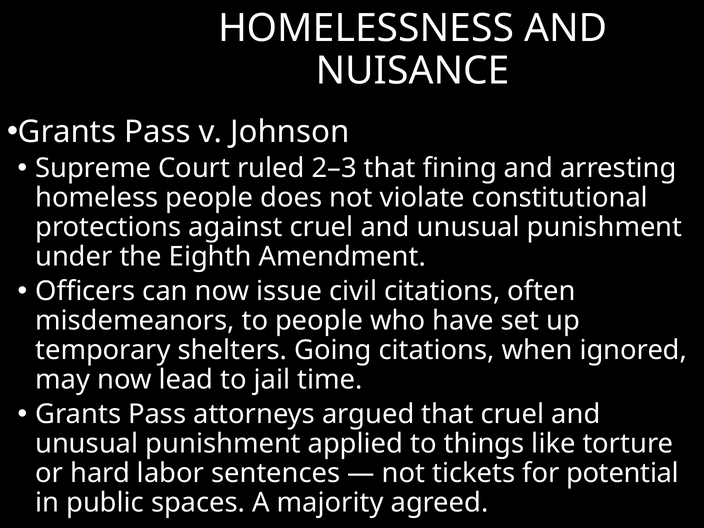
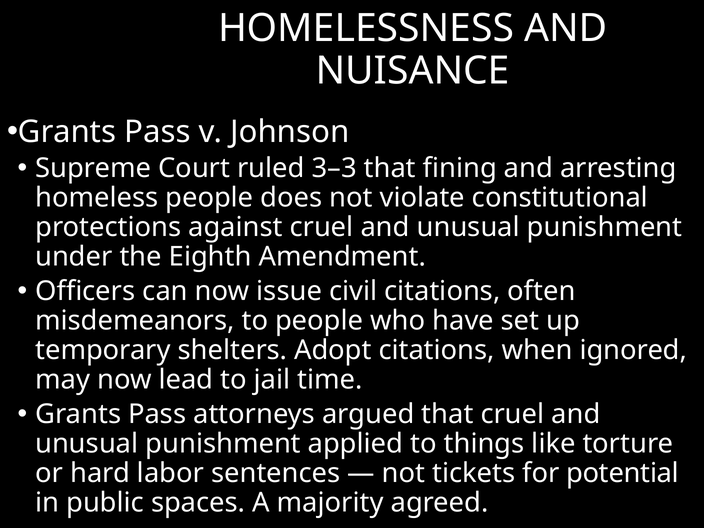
2–3: 2–3 -> 3–3
Going: Going -> Adopt
